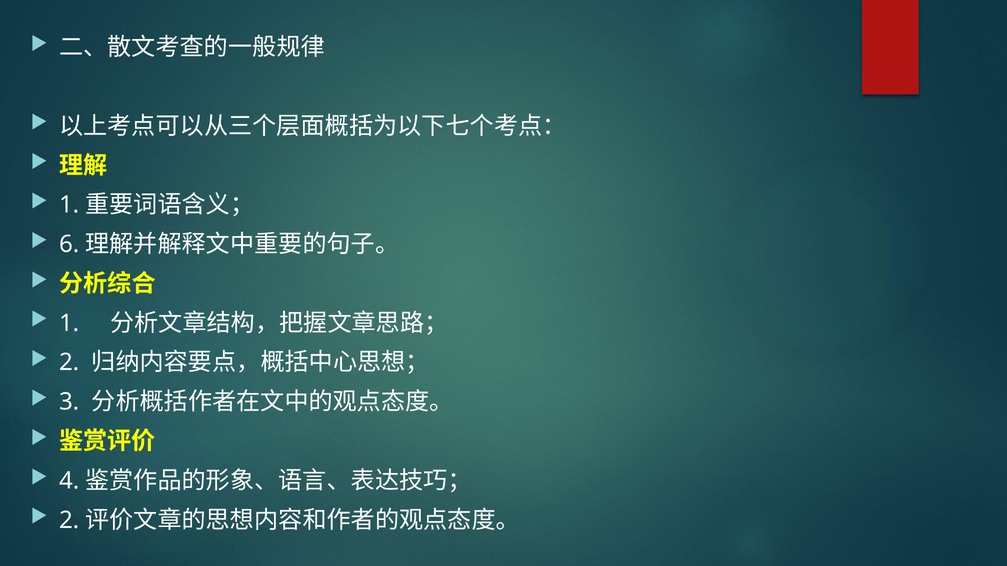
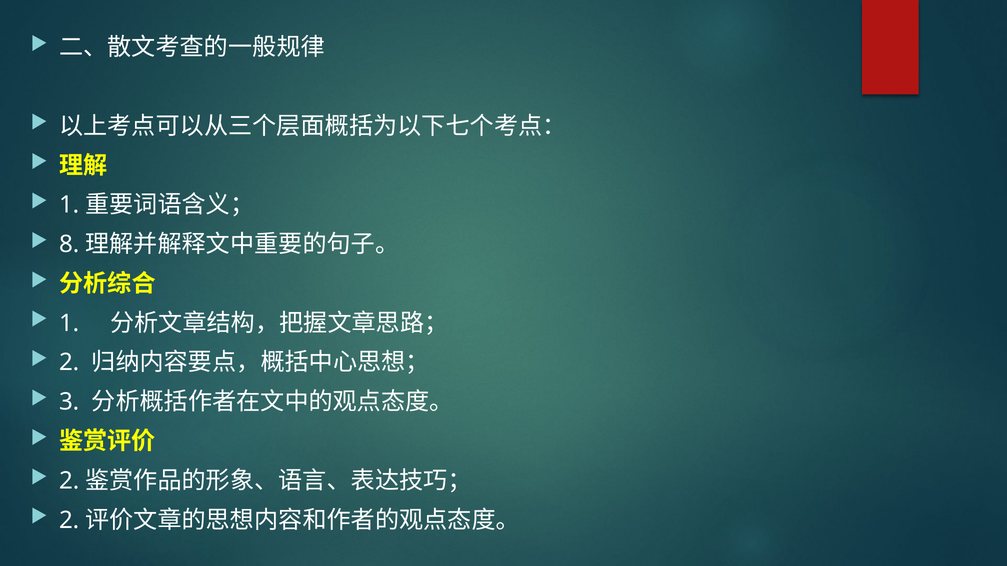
6: 6 -> 8
4 at (69, 481): 4 -> 2
